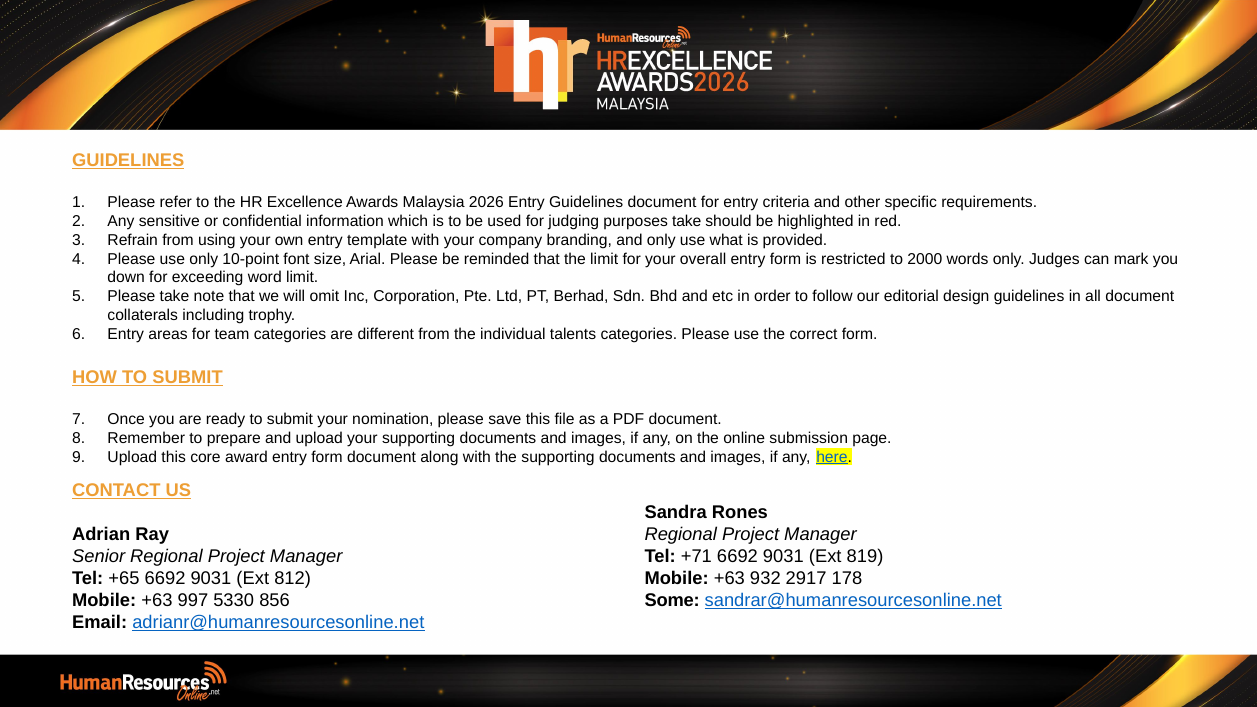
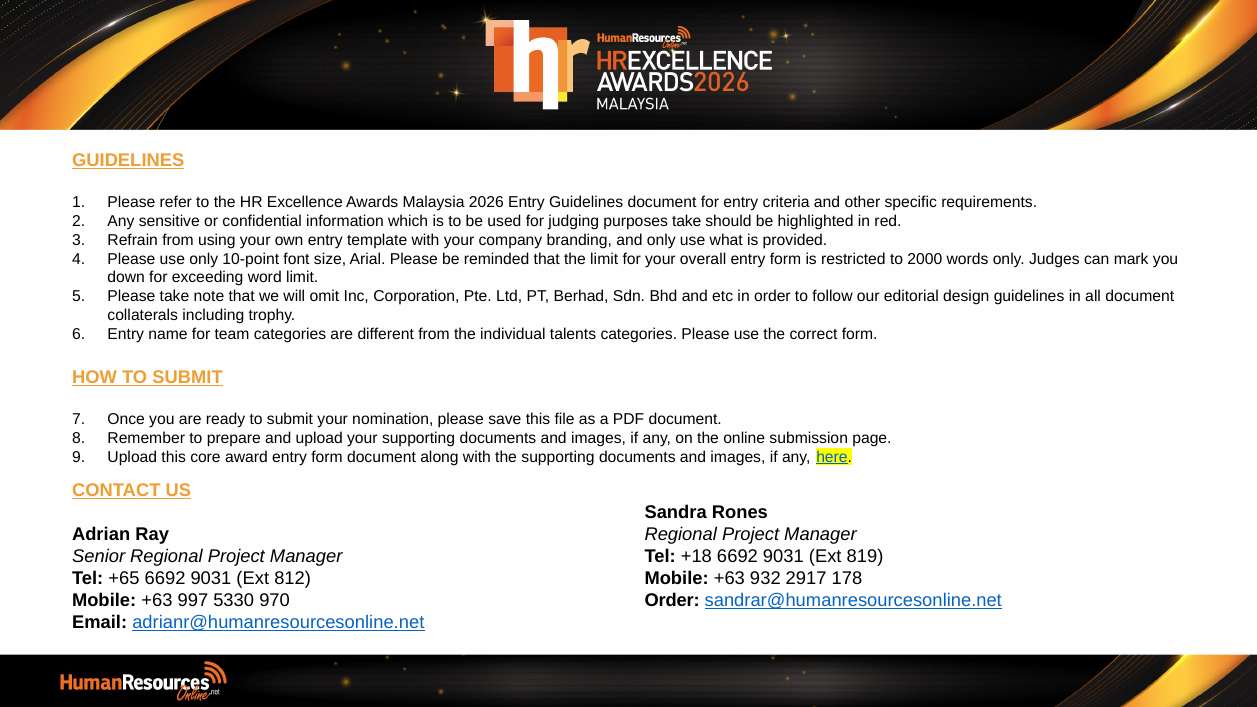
areas: areas -> name
+71: +71 -> +18
856: 856 -> 970
Some at (672, 600): Some -> Order
